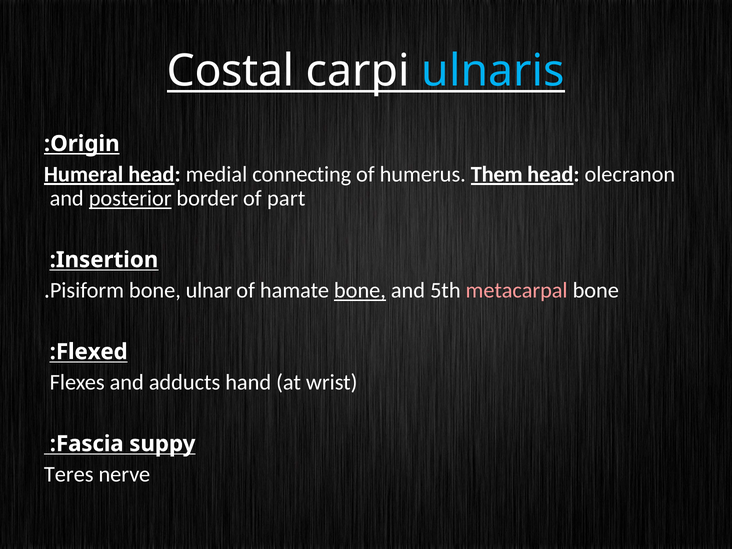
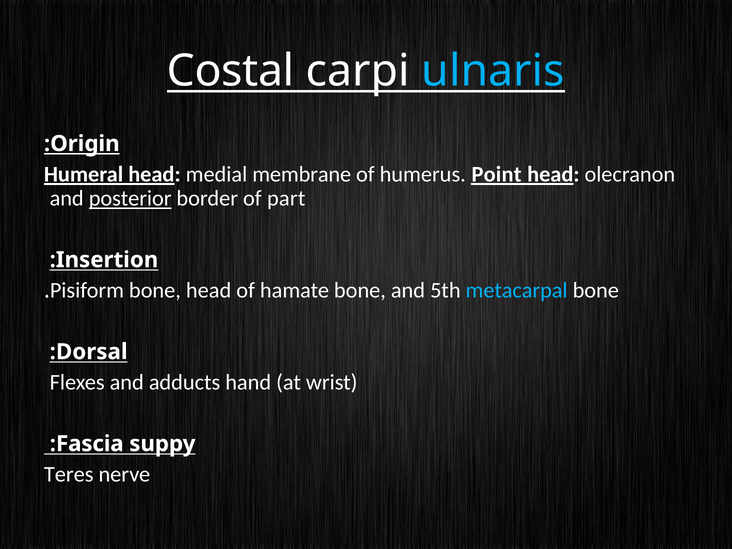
connecting: connecting -> membrane
Them: Them -> Point
bone ulnar: ulnar -> head
bone at (360, 290) underline: present -> none
metacarpal colour: pink -> light blue
Flexed: Flexed -> Dorsal
